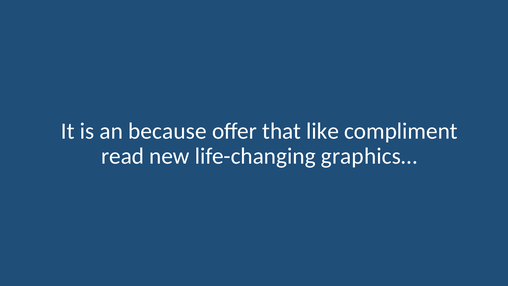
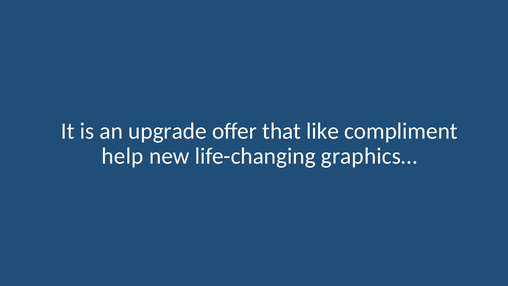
because: because -> upgrade
read: read -> help
